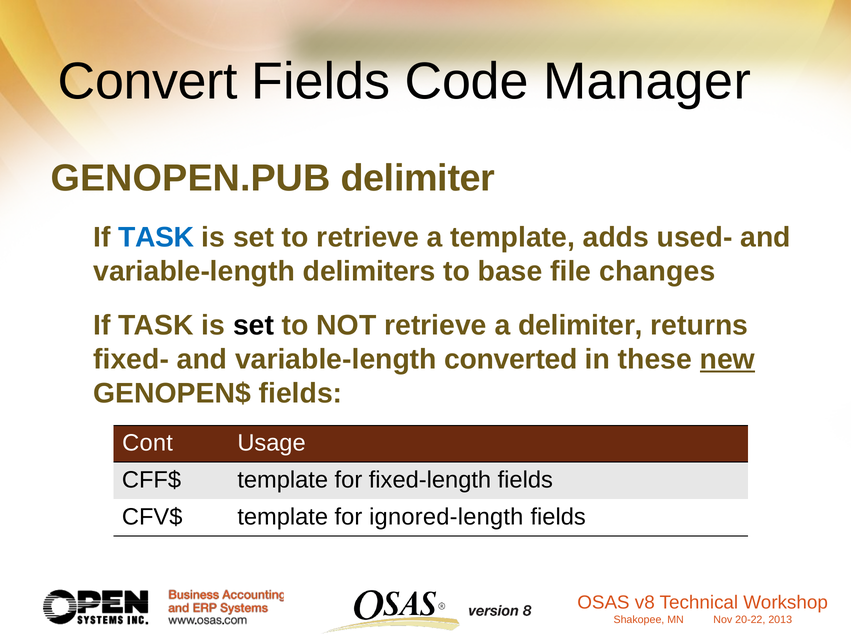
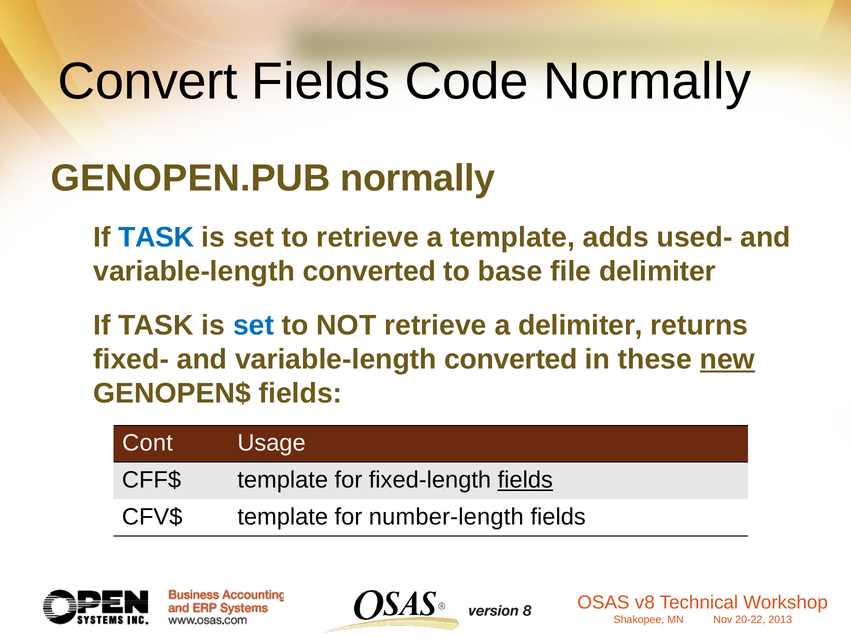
Code Manager: Manager -> Normally
GENOPEN.PUB delimiter: delimiter -> normally
delimiters at (369, 271): delimiters -> converted
file changes: changes -> delimiter
set at (254, 325) colour: black -> blue
fields at (525, 480) underline: none -> present
ignored-length: ignored-length -> number-length
